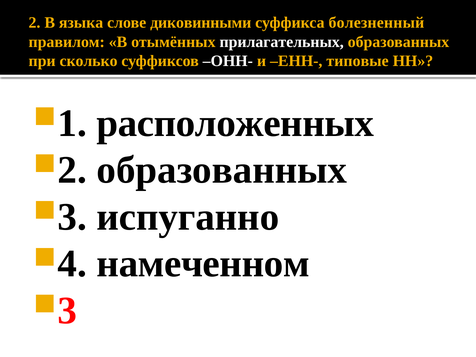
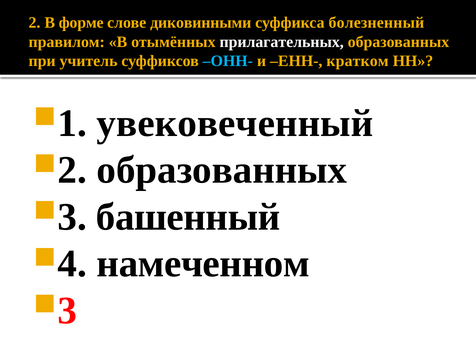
языка: языка -> форме
сколько: сколько -> учитель
ОНН- colour: white -> light blue
типовые: типовые -> кратком
расположенных: расположенных -> увековеченный
испуганно: испуганно -> башенный
